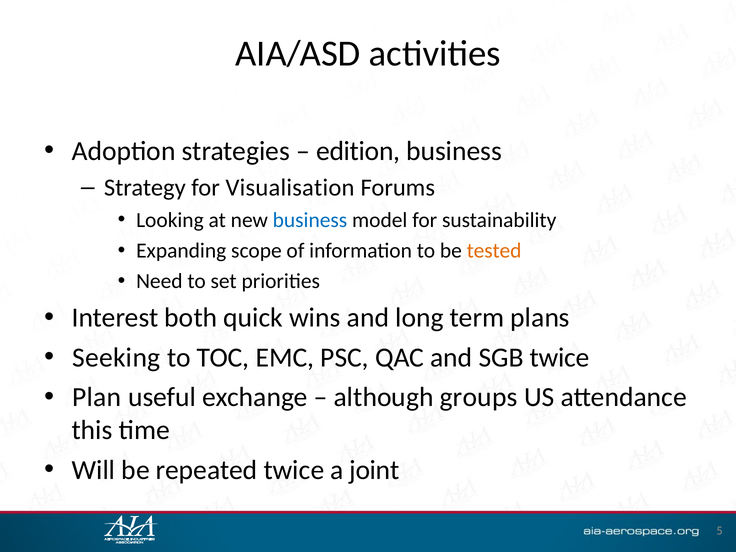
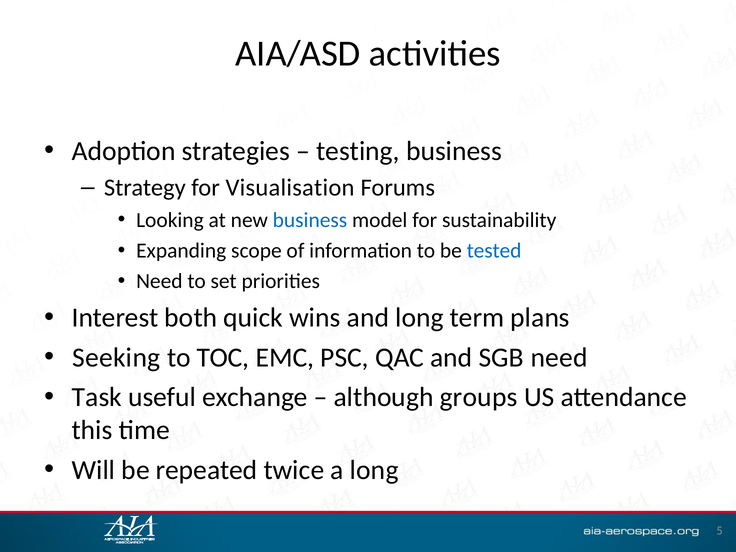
edition: edition -> testing
tested colour: orange -> blue
SGB twice: twice -> need
Plan: Plan -> Task
a joint: joint -> long
